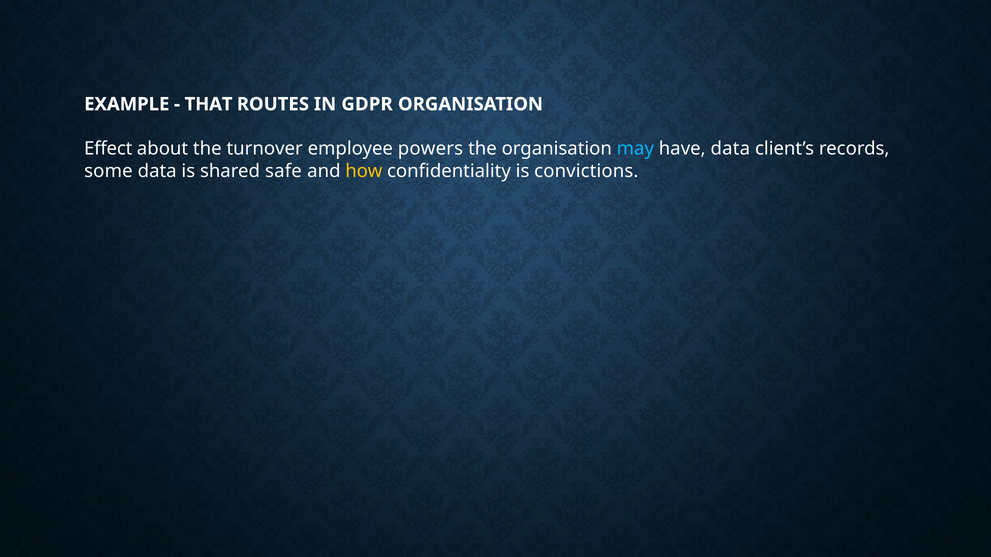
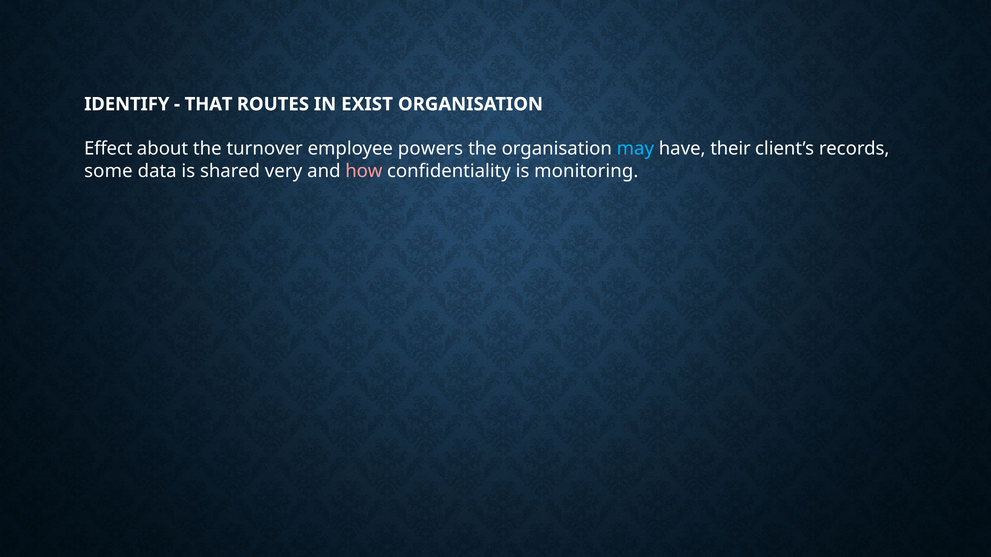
EXAMPLE: EXAMPLE -> IDENTIFY
GDPR: GDPR -> EXIST
have data: data -> their
safe: safe -> very
how colour: yellow -> pink
convictions: convictions -> monitoring
